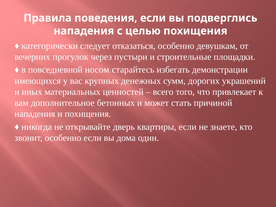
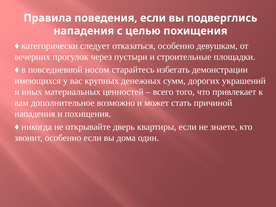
бетонных: бетонных -> возможно
